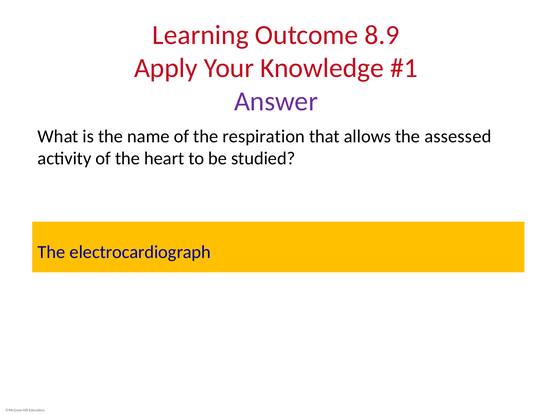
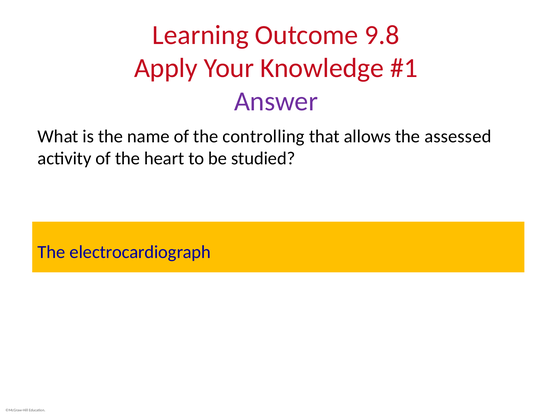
8.9: 8.9 -> 9.8
respiration: respiration -> controlling
